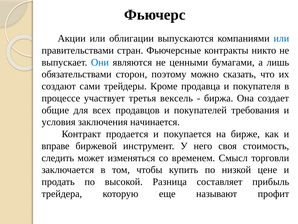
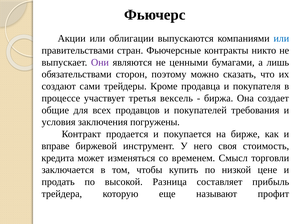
Они colour: blue -> purple
начинается: начинается -> погружены
следить: следить -> кредита
